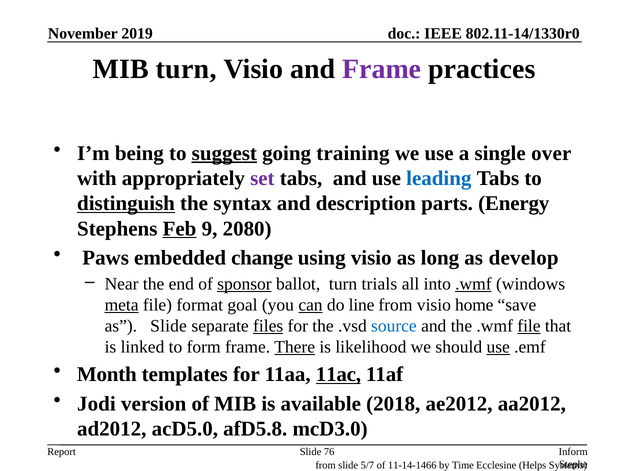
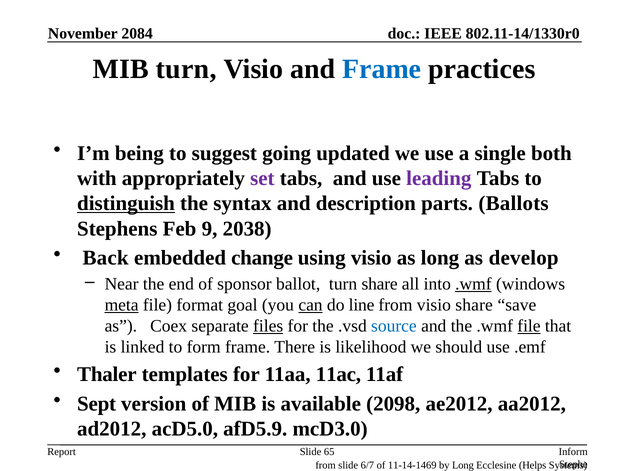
2019: 2019 -> 2084
Frame at (382, 69) colour: purple -> blue
suggest underline: present -> none
training: training -> updated
over: over -> both
leading colour: blue -> purple
Energy: Energy -> Ballots
Feb underline: present -> none
2080: 2080 -> 2038
Paws: Paws -> Back
sponsor underline: present -> none
turn trials: trials -> share
visio home: home -> share
as Slide: Slide -> Coex
There underline: present -> none
use at (498, 348) underline: present -> none
Month: Month -> Thaler
11ac underline: present -> none
Jodi: Jodi -> Sept
2018: 2018 -> 2098
afD5.8: afD5.8 -> afD5.9
76: 76 -> 65
5/7: 5/7 -> 6/7
11-14-1466: 11-14-1466 -> 11-14-1469
by Time: Time -> Long
